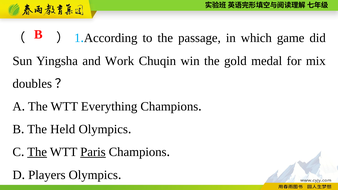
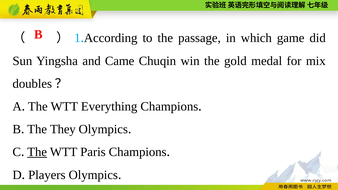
Work: Work -> Came
Held: Held -> They
Paris underline: present -> none
